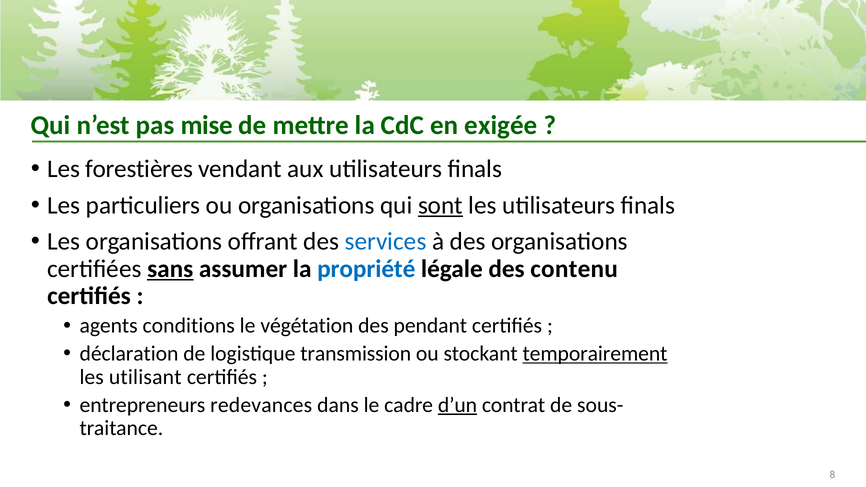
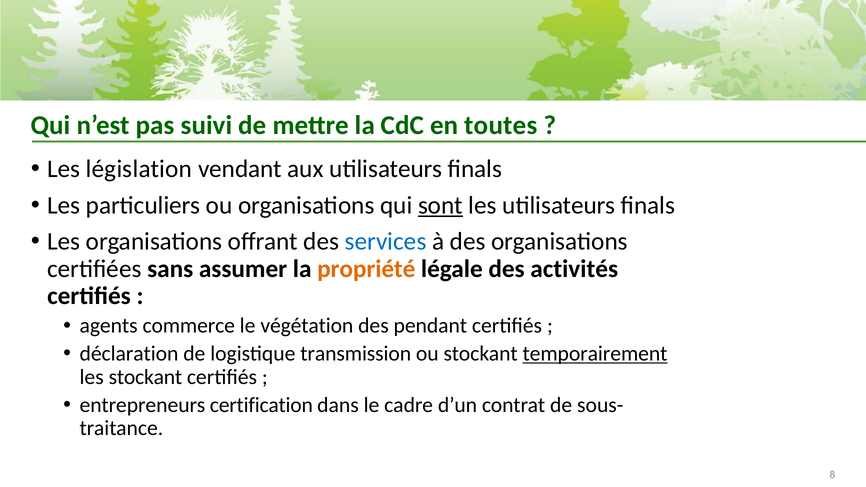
mise: mise -> suivi
exigée: exigée -> toutes
forestières: forestières -> législation
sans underline: present -> none
propriété colour: blue -> orange
contenu: contenu -> activités
conditions: conditions -> commerce
les utilisant: utilisant -> stockant
redevances: redevances -> certification
d’un underline: present -> none
